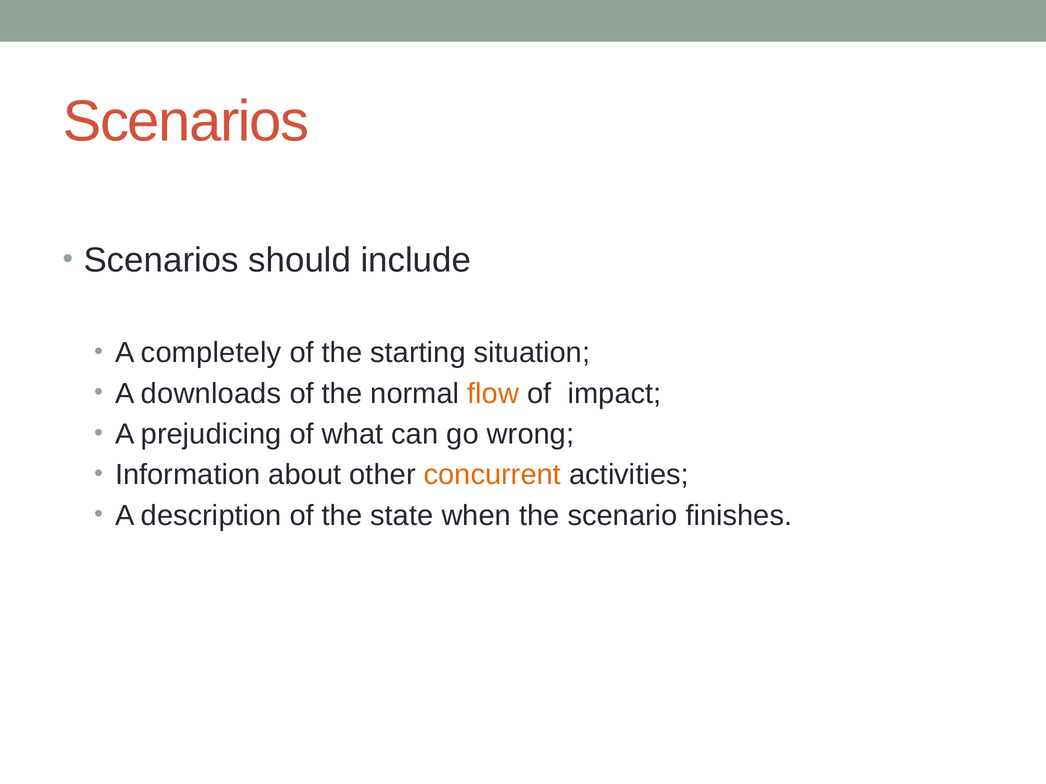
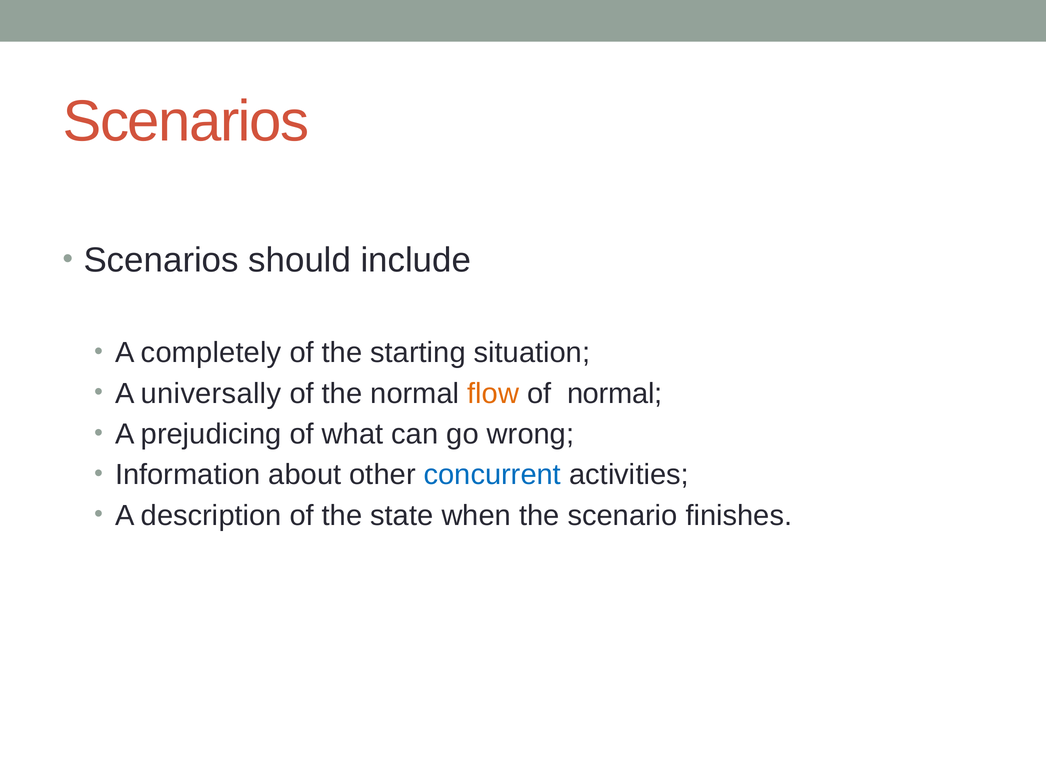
downloads: downloads -> universally
of impact: impact -> normal
concurrent colour: orange -> blue
